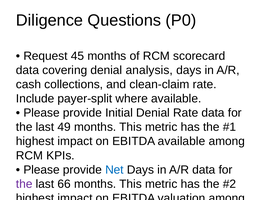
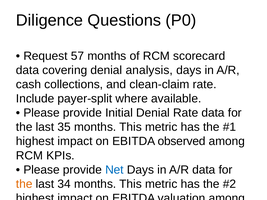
45: 45 -> 57
49: 49 -> 35
EBITDA available: available -> observed
the at (24, 184) colour: purple -> orange
66: 66 -> 34
